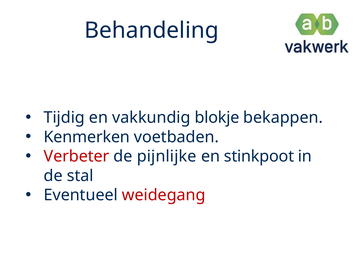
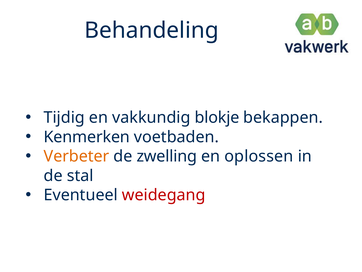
Verbeter colour: red -> orange
pijnlijke: pijnlijke -> zwelling
stinkpoot: stinkpoot -> oplossen
